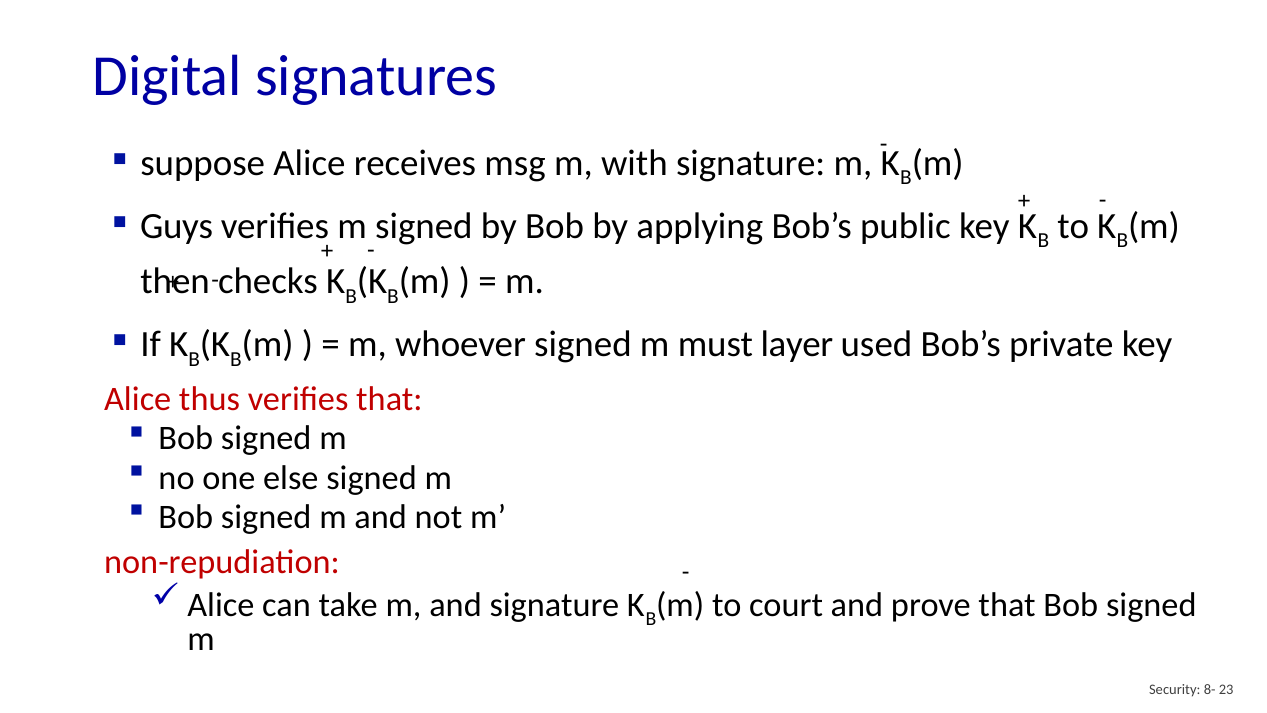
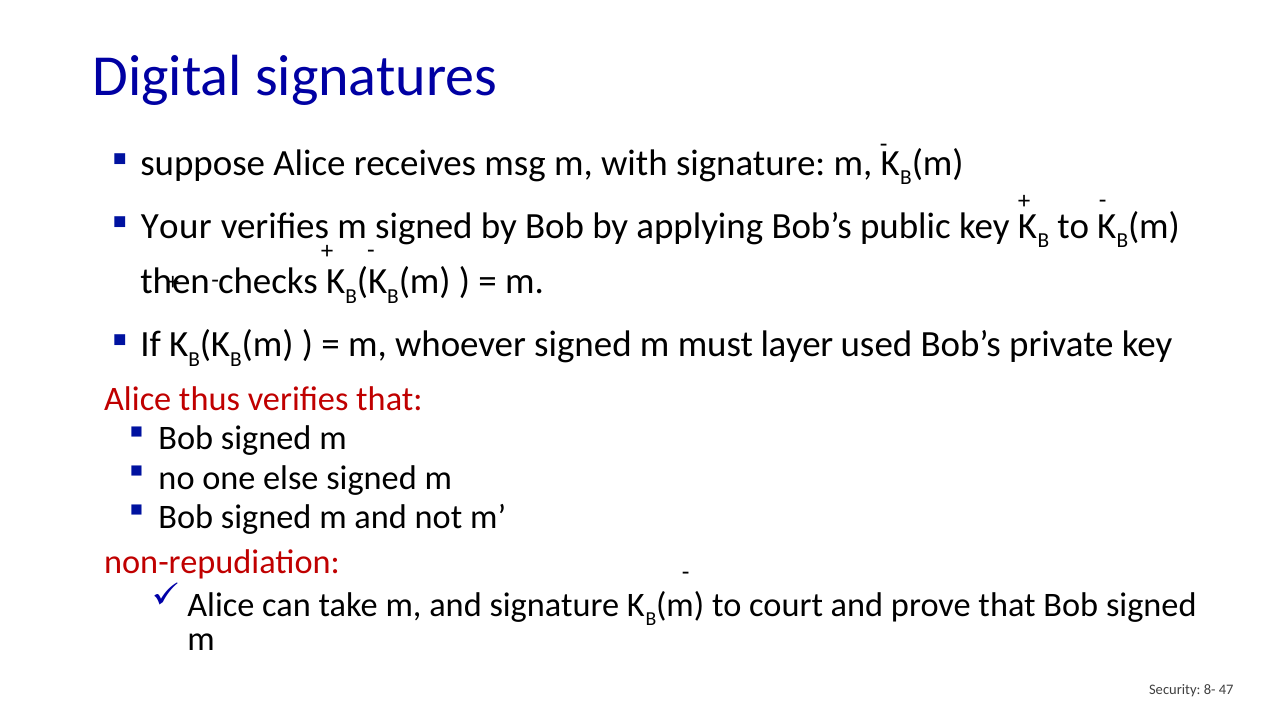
Guys: Guys -> Your
23: 23 -> 47
